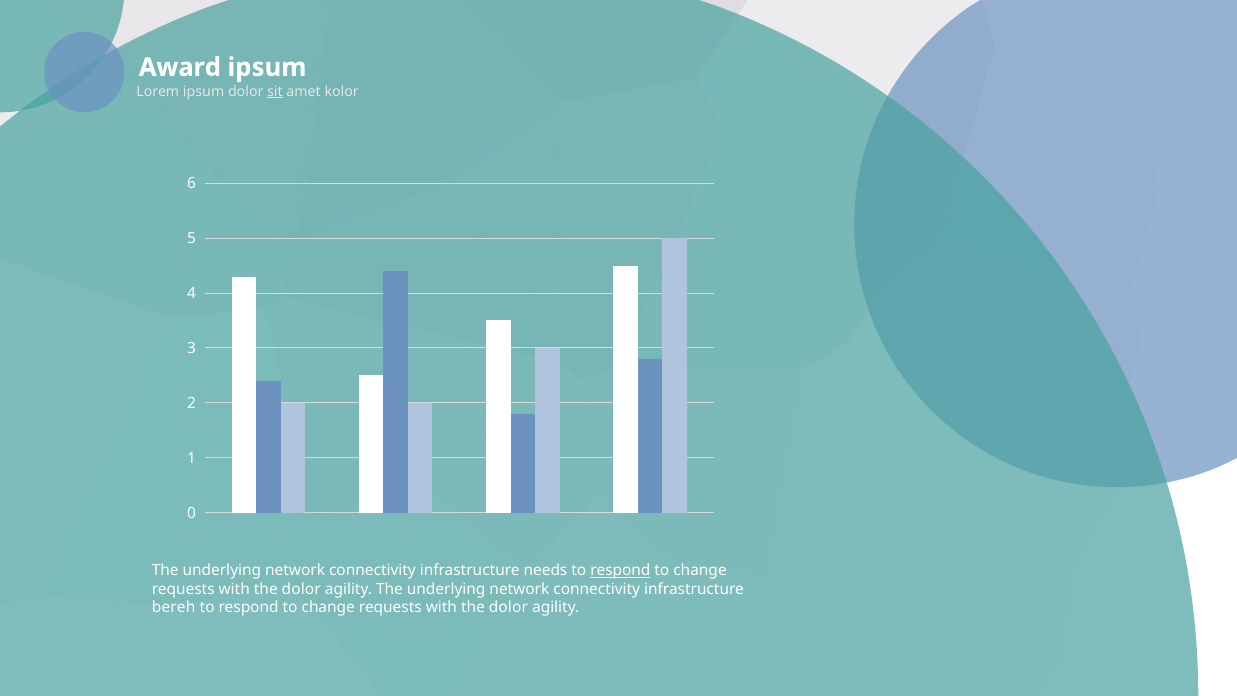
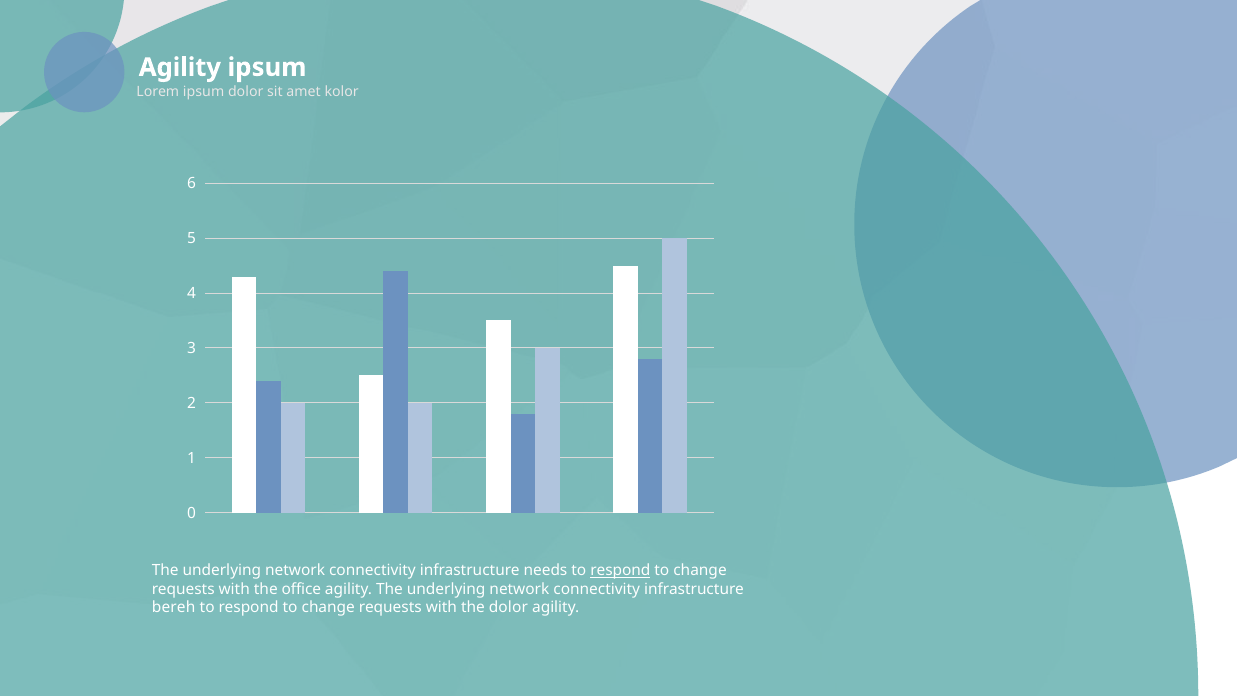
Award at (180, 67): Award -> Agility
sit underline: present -> none
dolor at (301, 589): dolor -> office
